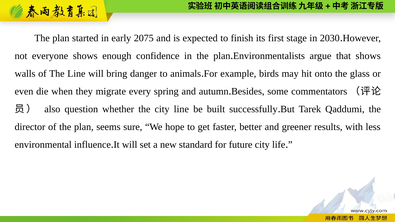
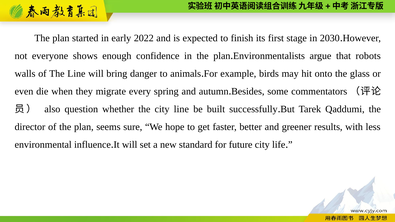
2075: 2075 -> 2022
that shows: shows -> robots
